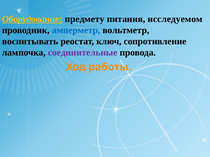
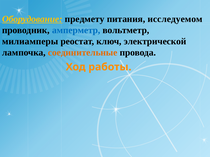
воспитывать: воспитывать -> милиамперы
сопротивление: сопротивление -> электрической
соединительные colour: purple -> orange
